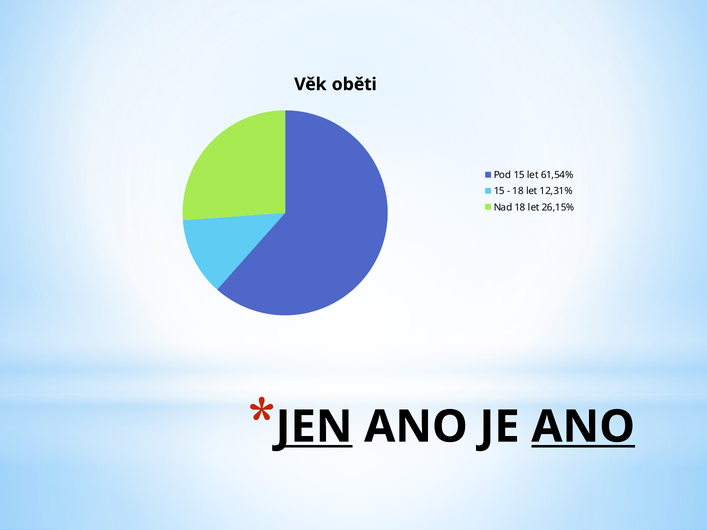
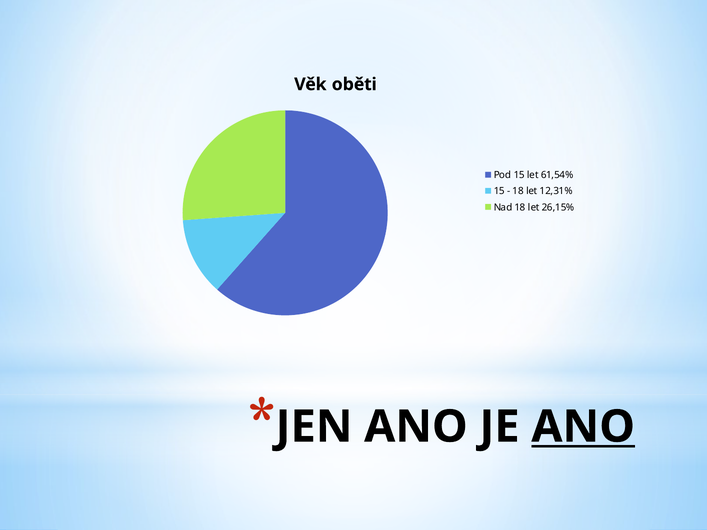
JEN underline: present -> none
